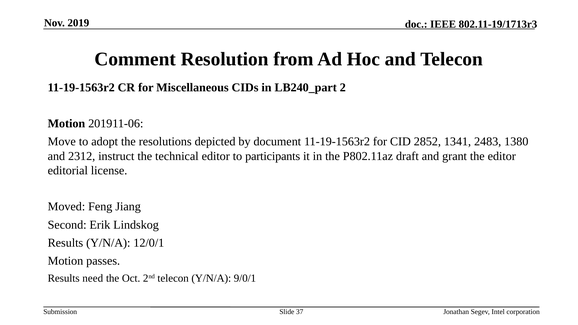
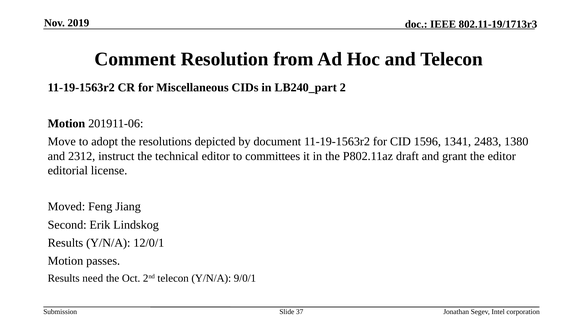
2852: 2852 -> 1596
participants: participants -> committees
